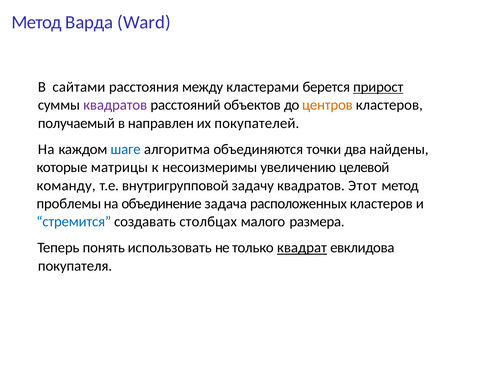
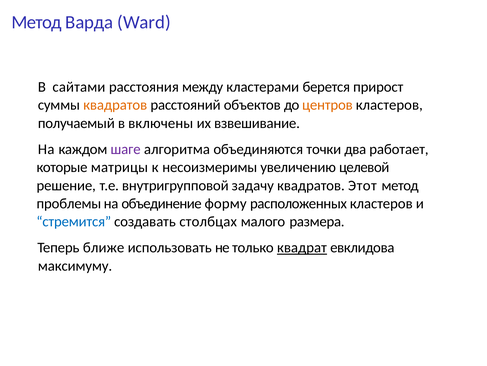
прирост underline: present -> none
квадратов at (115, 105) colour: purple -> orange
направлен: направлен -> включены
покупателей: покупателей -> взвешивание
шаге colour: blue -> purple
найдены: найдены -> работает
команду: команду -> решение
задача: задача -> форму
понять: понять -> ближе
покупателя: покупателя -> максимуму
